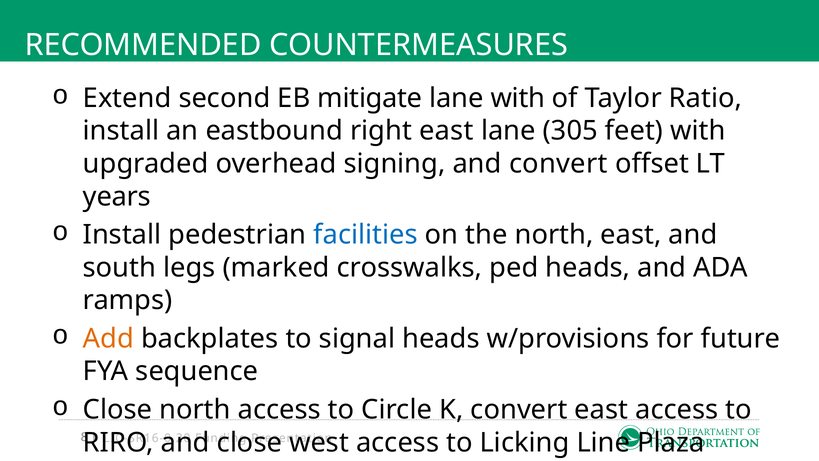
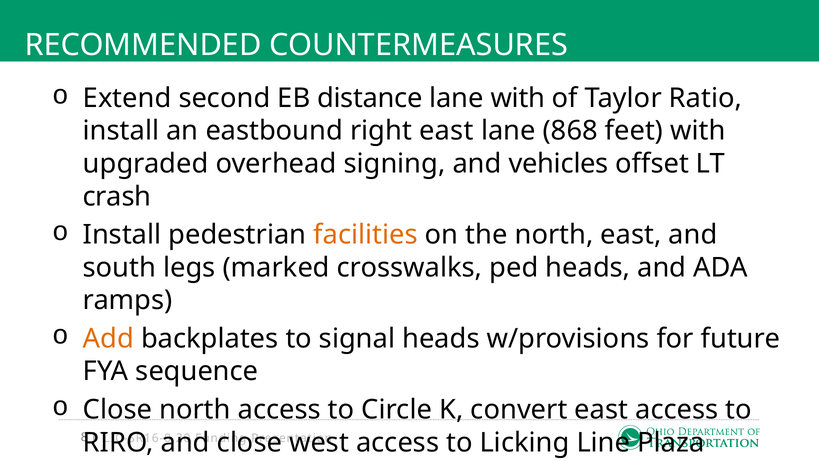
mitigate: mitigate -> distance
305: 305 -> 868
and convert: convert -> vehicles
years: years -> crash
facilities colour: blue -> orange
